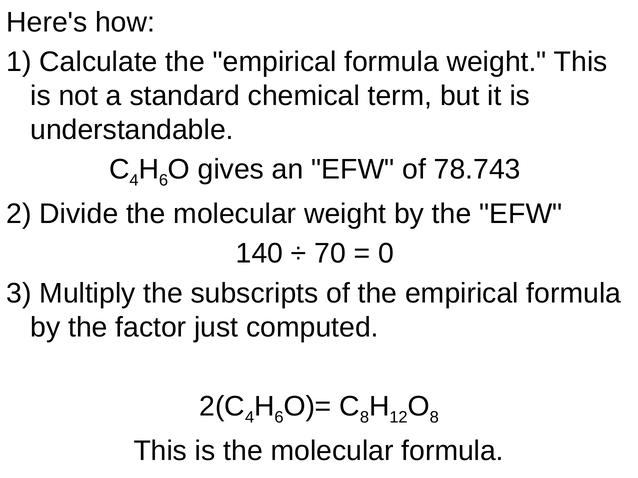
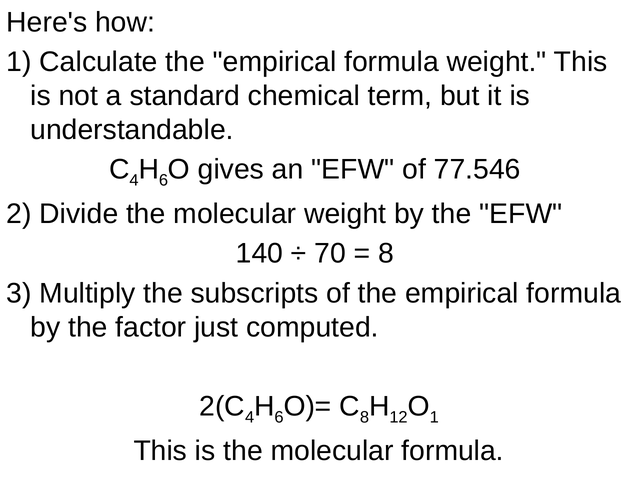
78.743: 78.743 -> 77.546
0 at (386, 254): 0 -> 8
8 at (434, 418): 8 -> 1
